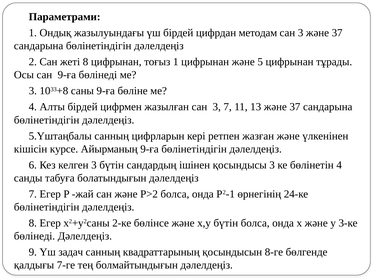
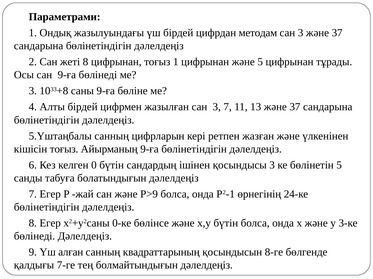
кішісін курсе: курсе -> тоғыз
келген 3: 3 -> 0
бөлінетін 4: 4 -> 5
P>2: P>2 -> P>9
2-ке: 2-ке -> 0-ке
задач: задач -> алған
